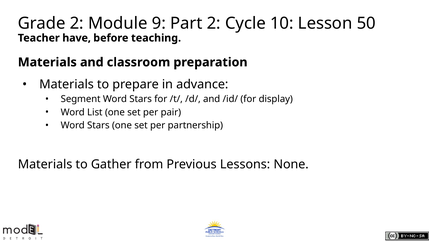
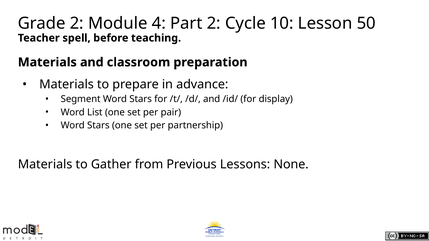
9: 9 -> 4
have: have -> spell
